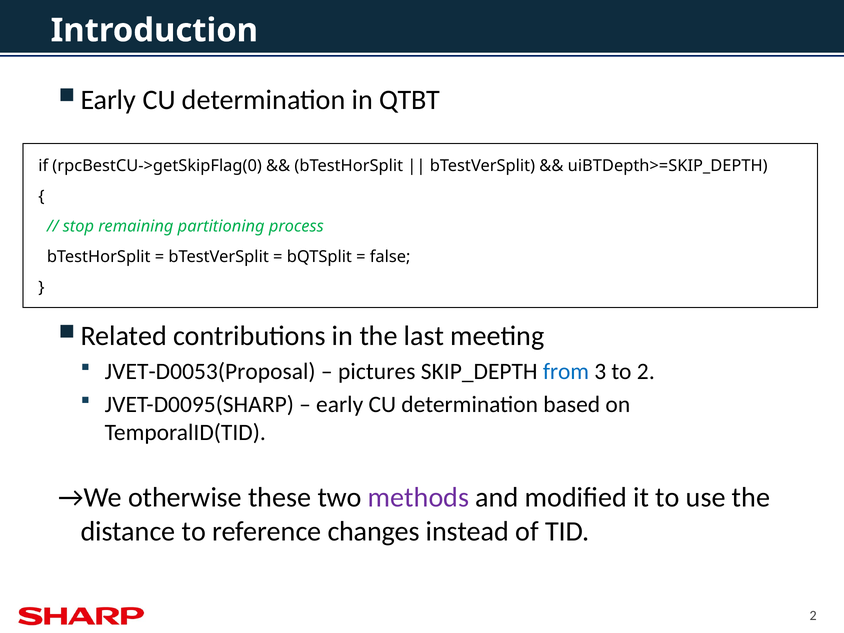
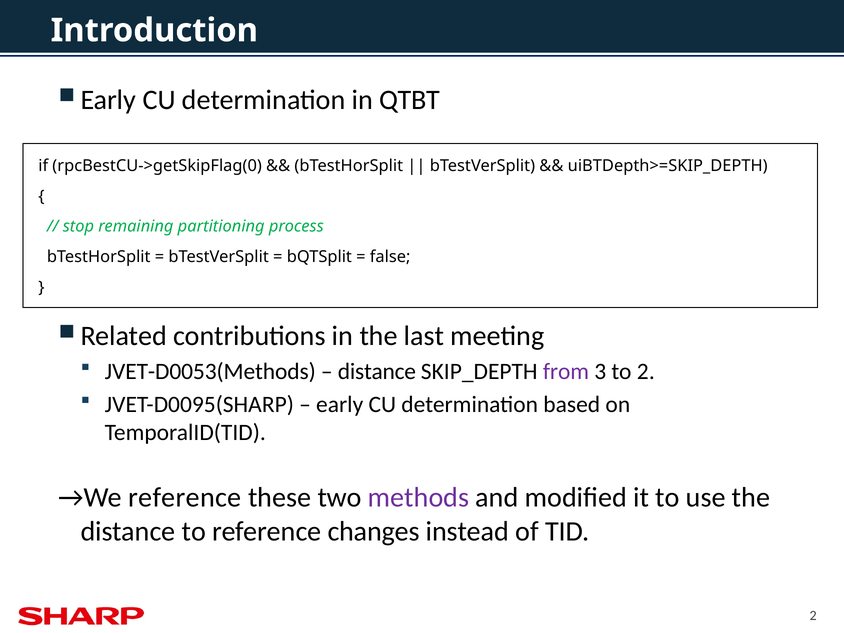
JVET-D0053(Proposal: JVET-D0053(Proposal -> JVET-D0053(Methods
pictures at (377, 371): pictures -> distance
from colour: blue -> purple
→We otherwise: otherwise -> reference
